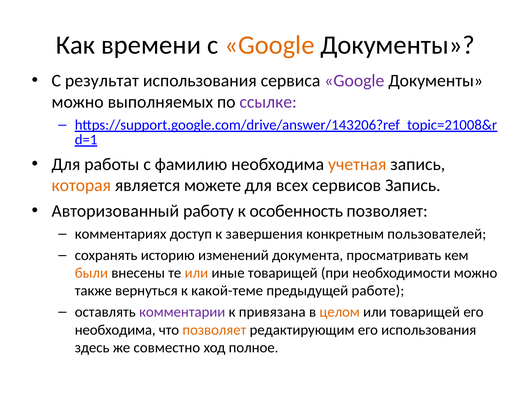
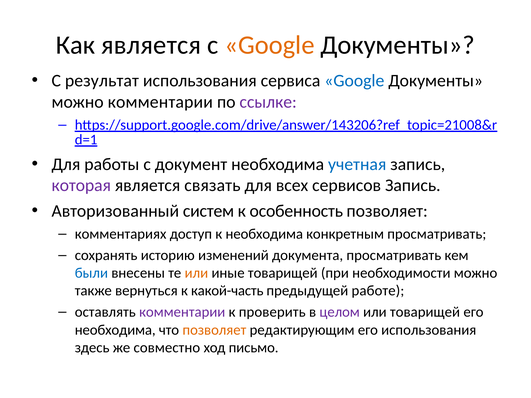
Как времени: времени -> является
Google at (354, 81) colour: purple -> blue
можно выполняемых: выполняемых -> комментарии
фамилию: фамилию -> документ
учетная colour: orange -> blue
которая colour: orange -> purple
можете: можете -> связать
работу: работу -> систем
к завершения: завершения -> необходима
конкретным пользователей: пользователей -> просматривать
были colour: orange -> blue
какой-теме: какой-теме -> какой-часть
привязана: привязана -> проверить
целом colour: orange -> purple
полное: полное -> письмо
